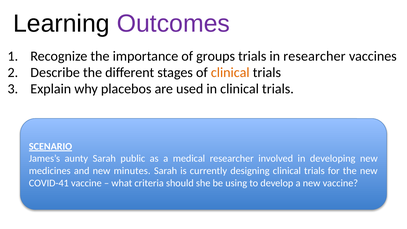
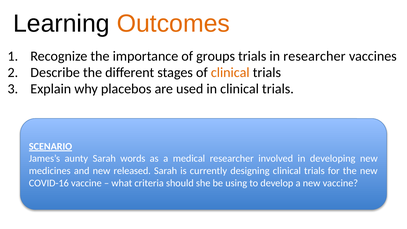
Outcomes colour: purple -> orange
public: public -> words
minutes: minutes -> released
COVID-41: COVID-41 -> COVID-16
